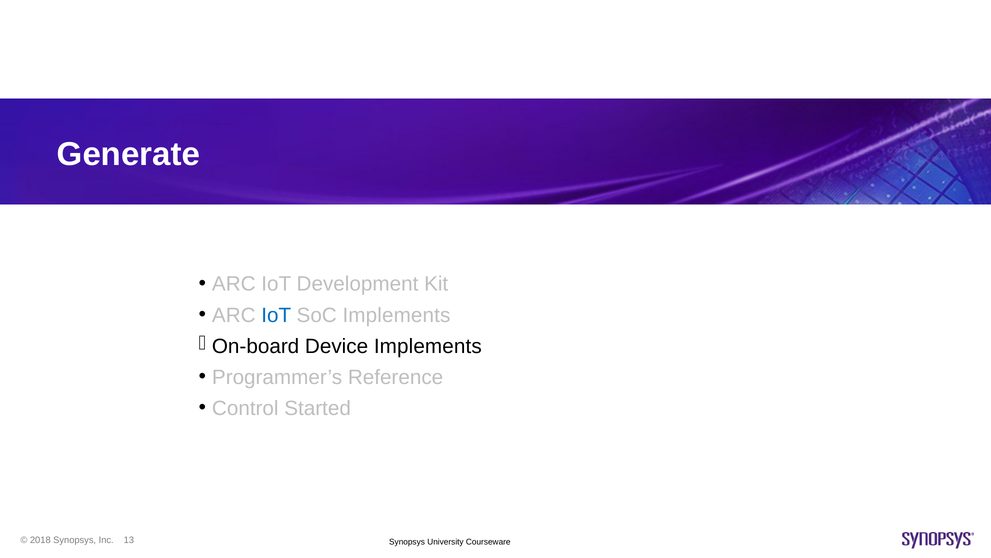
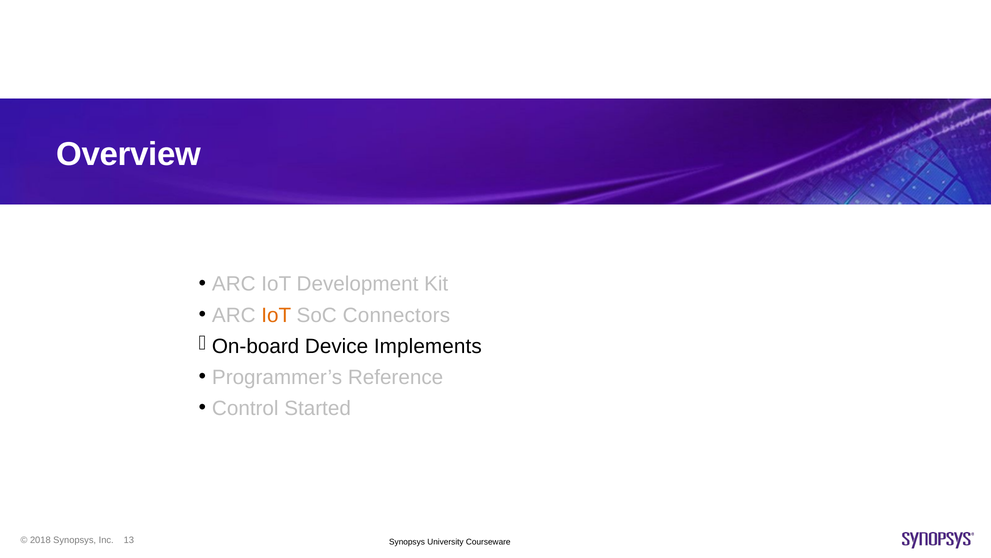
Generate: Generate -> Overview
IoT at (276, 315) colour: blue -> orange
SoC Implements: Implements -> Connectors
